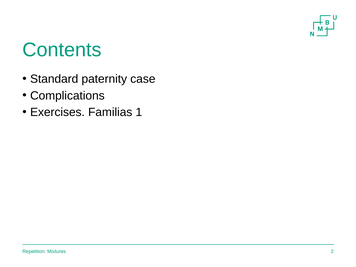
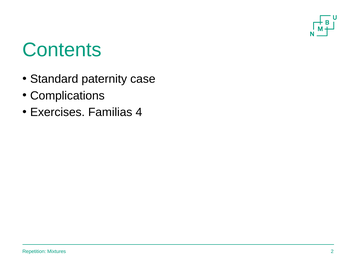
1: 1 -> 4
